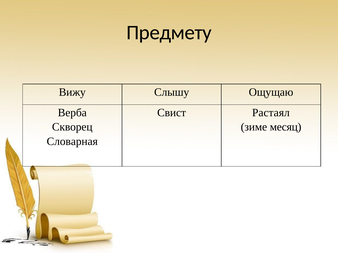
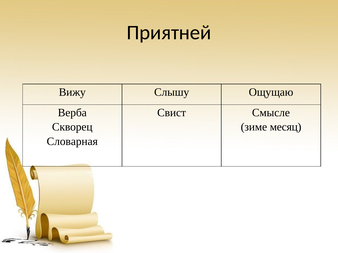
Предмету: Предмету -> Приятней
Растаял: Растаял -> Смысле
